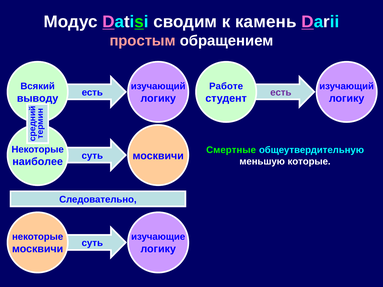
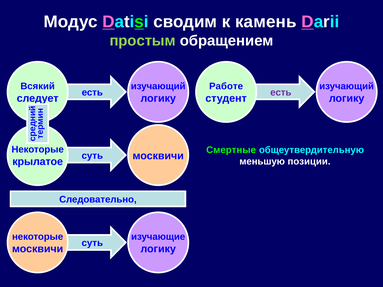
простым colour: pink -> light green
выводу: выводу -> следует
наиболее: наиболее -> крылатое
которые: которые -> позиции
